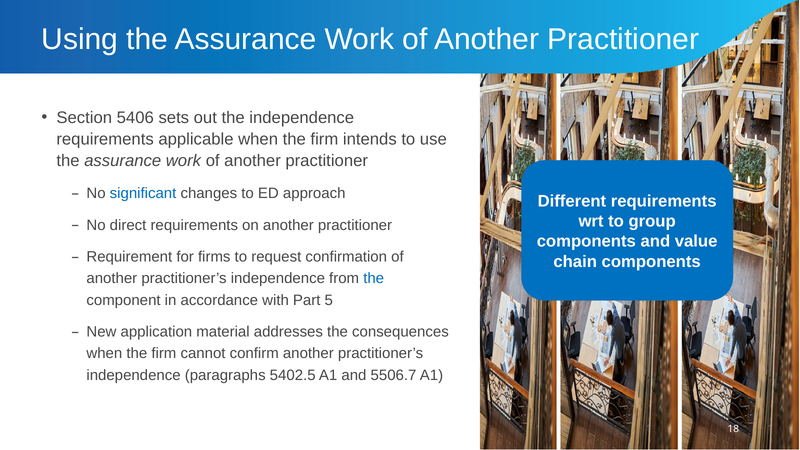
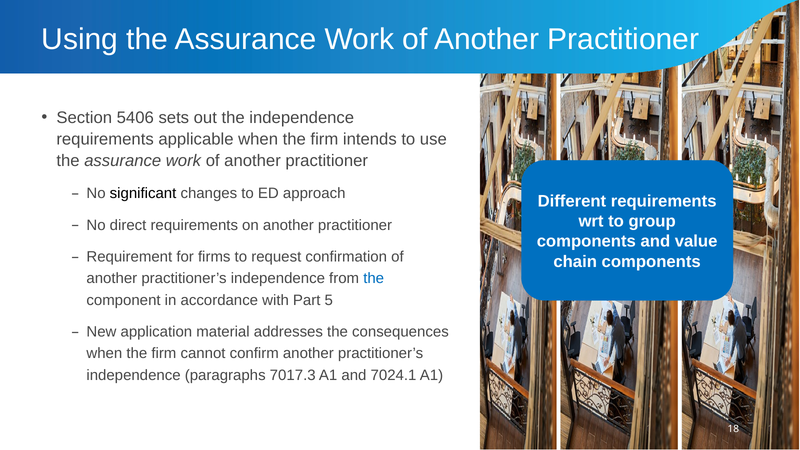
significant colour: blue -> black
5402.5: 5402.5 -> 7017.3
5506.7: 5506.7 -> 7024.1
